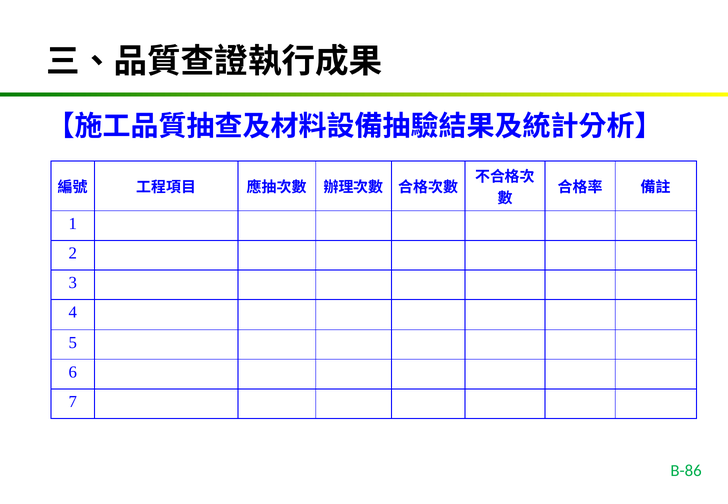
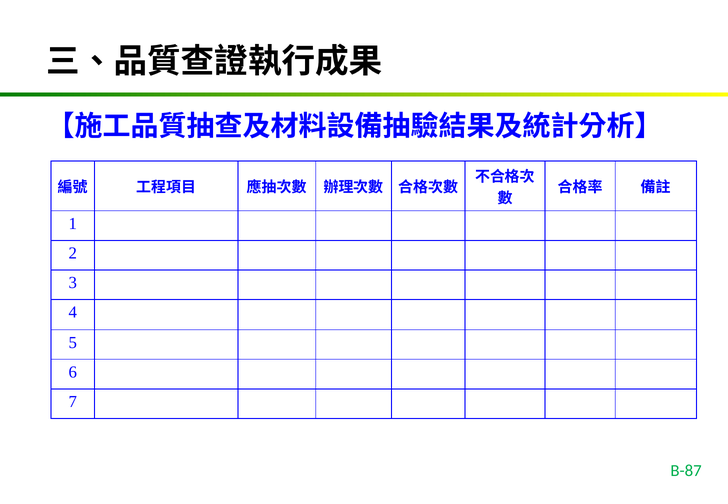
B-86: B-86 -> B-87
